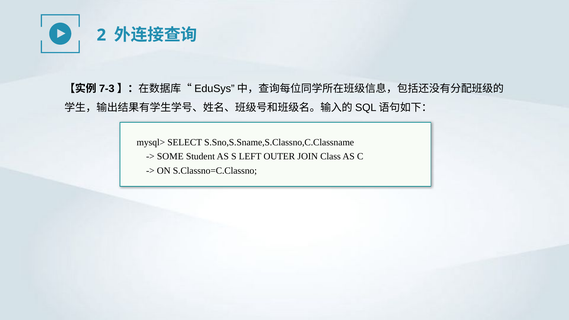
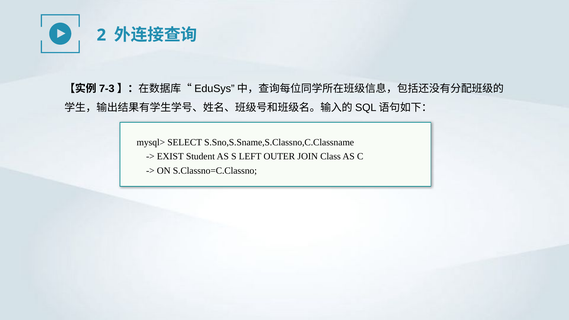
SOME: SOME -> EXIST
